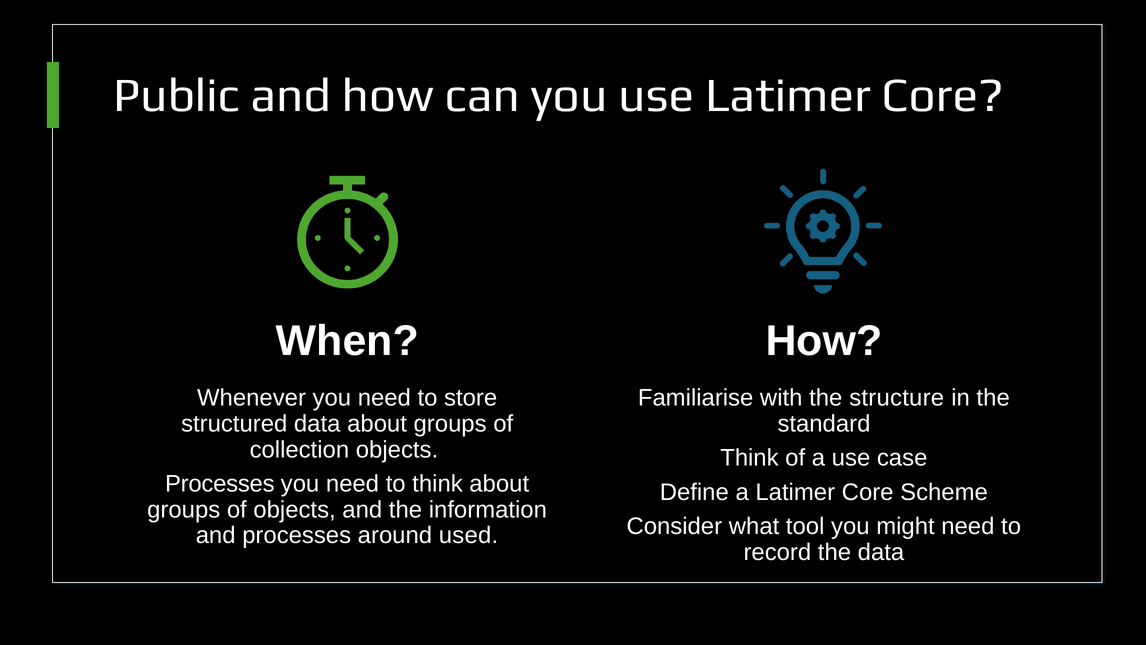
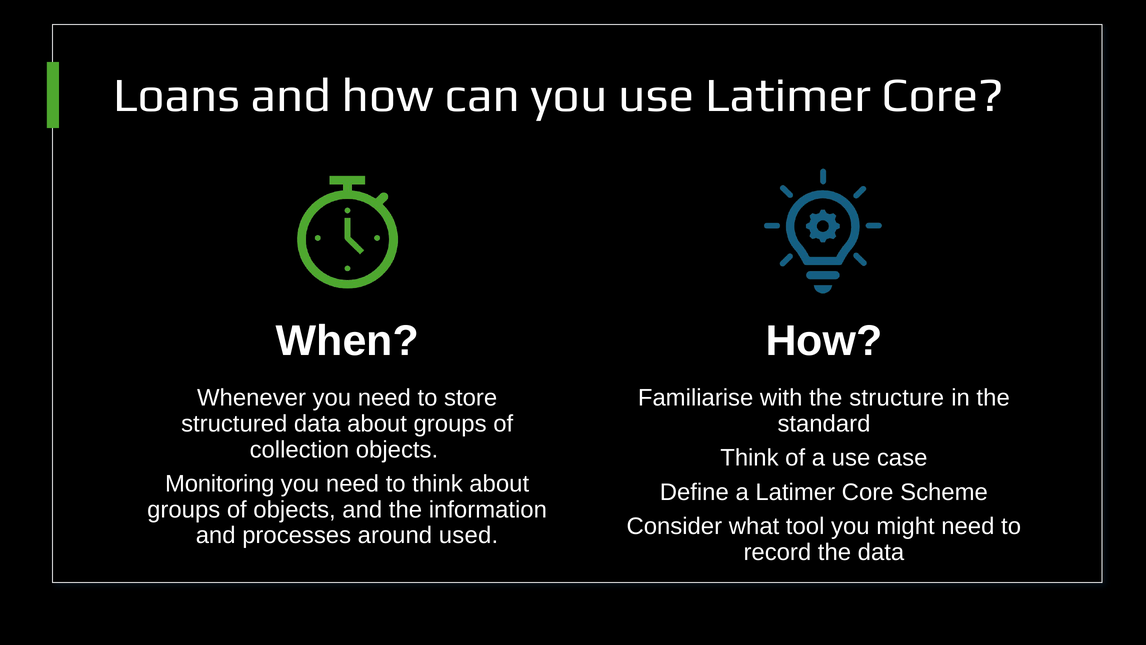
Public: Public -> Loans
Processes at (220, 484): Processes -> Monitoring
